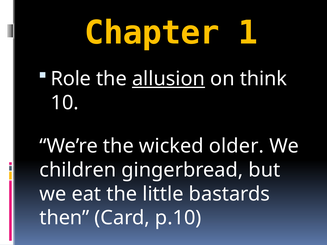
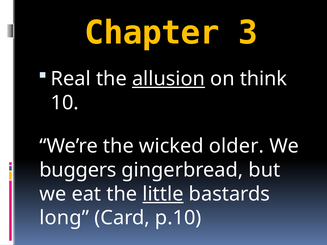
1: 1 -> 3
Role: Role -> Real
children: children -> buggers
little underline: none -> present
then: then -> long
